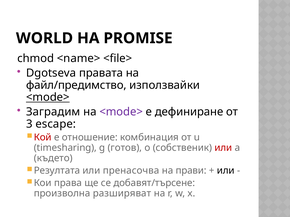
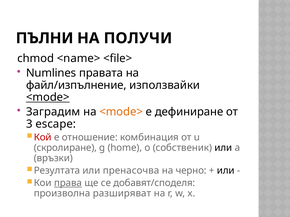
WORLD: WORLD -> ПЪЛНИ
PROMISE: PROMISE -> ПОЛУЧИ
Dgotseva: Dgotseva -> Numlines
файл/предимство: файл/предимство -> файл/изпълнение
<mode> at (121, 112) colour: purple -> orange
timesharing: timesharing -> скролиране
готов: готов -> home
или at (223, 148) colour: red -> black
където: където -> връзки
прави: прави -> черно
права underline: none -> present
добавят/търсене: добавят/търсене -> добавят/споделя
